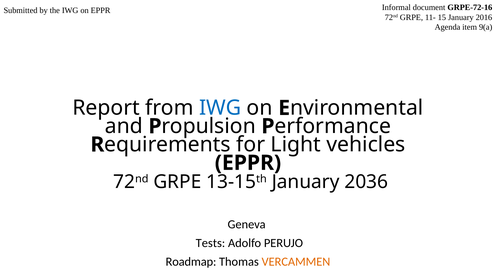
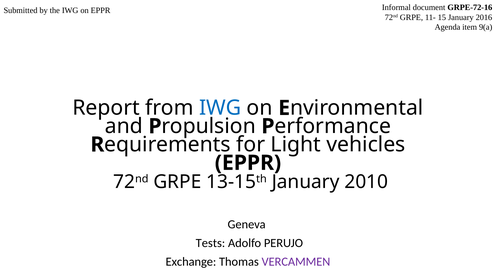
2036: 2036 -> 2010
Roadmap: Roadmap -> Exchange
VERCAMMEN colour: orange -> purple
